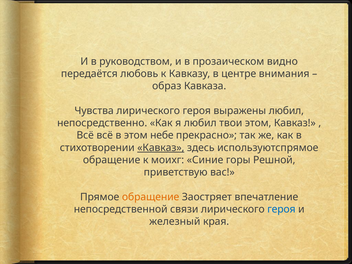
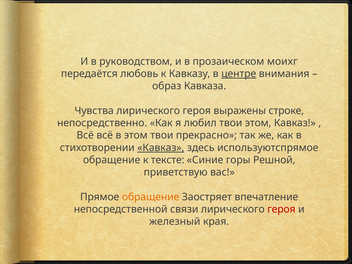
видно: видно -> моихг
центре underline: none -> present
выражены любил: любил -> строке
этом небе: небе -> твои
моихг: моихг -> тексте
героя at (281, 209) colour: blue -> red
